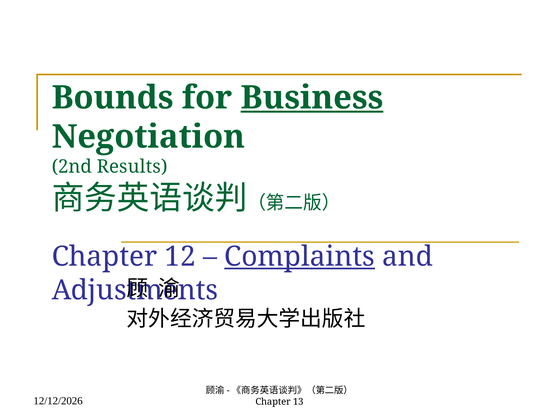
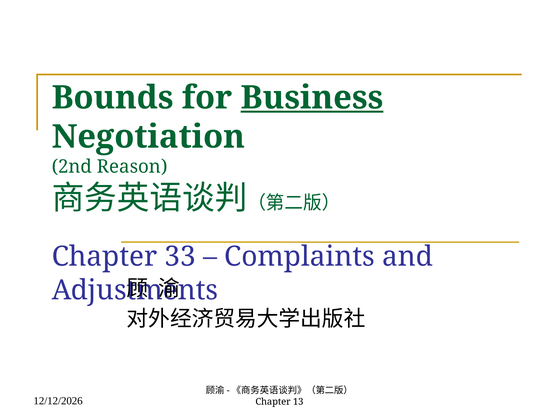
Results: Results -> Reason
12: 12 -> 33
Complaints underline: present -> none
